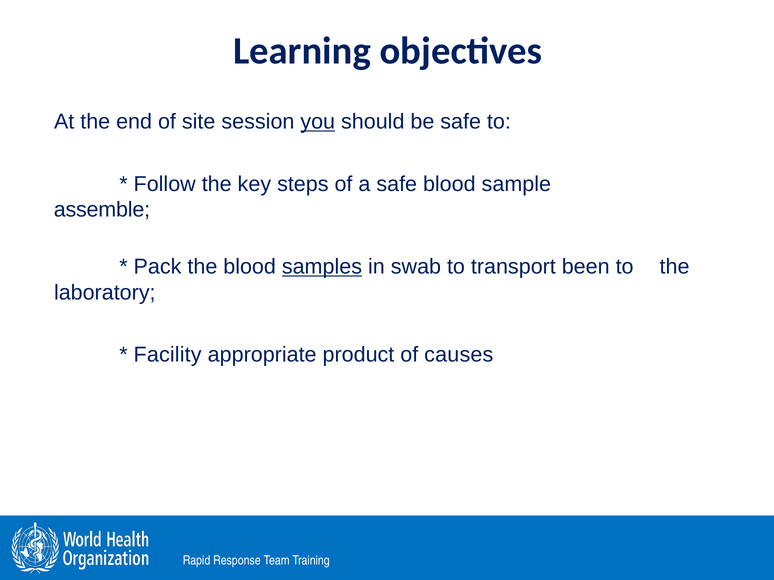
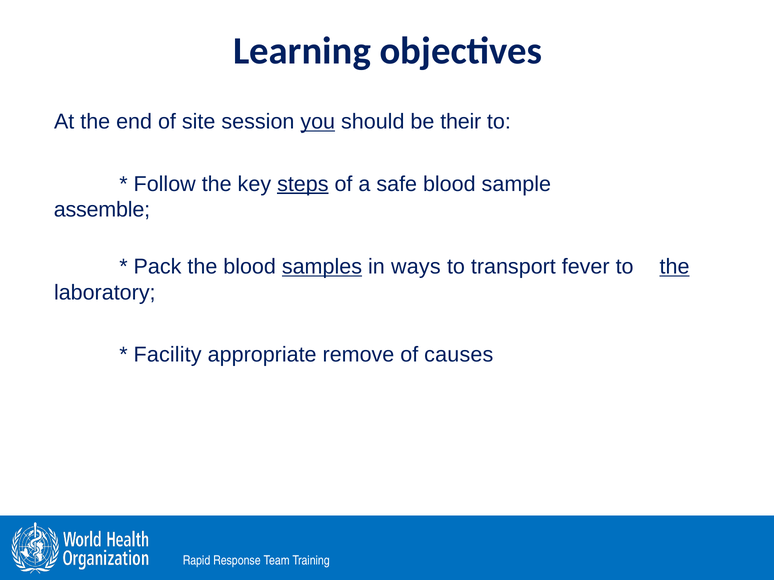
be safe: safe -> their
steps underline: none -> present
swab: swab -> ways
been: been -> fever
the at (675, 267) underline: none -> present
product: product -> remove
